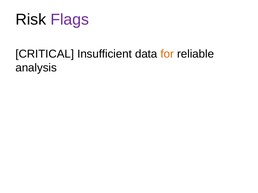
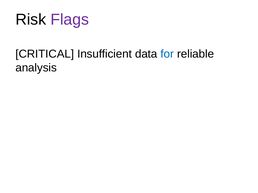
for colour: orange -> blue
